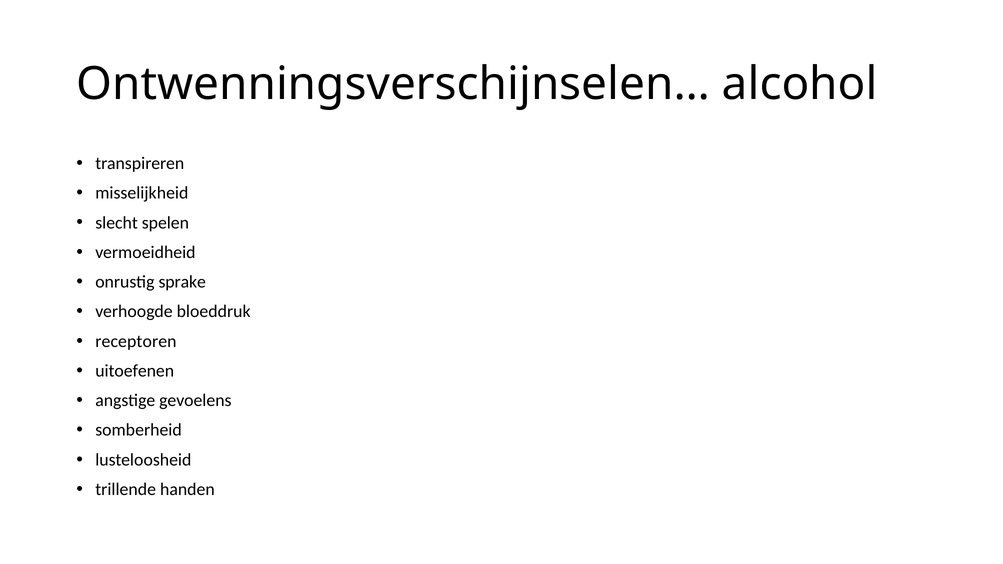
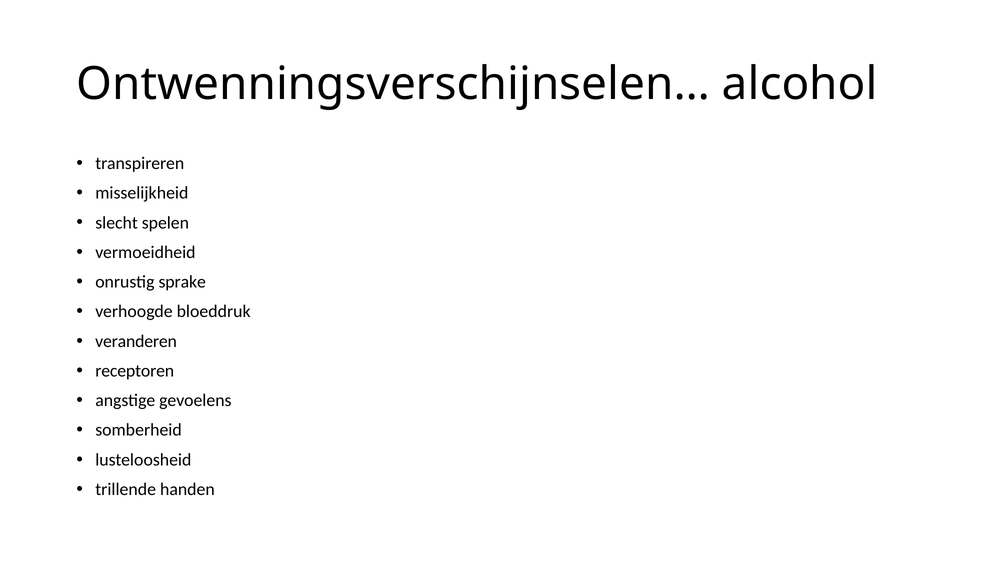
receptoren: receptoren -> veranderen
uitoefenen: uitoefenen -> receptoren
